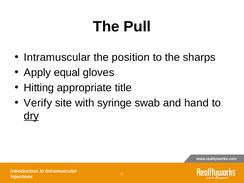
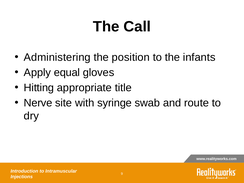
Pull: Pull -> Call
Intramuscular at (57, 57): Intramuscular -> Administering
sharps: sharps -> infants
Verify: Verify -> Nerve
hand: hand -> route
dry underline: present -> none
